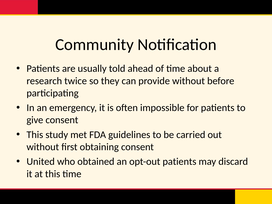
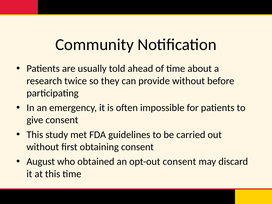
United: United -> August
opt-out patients: patients -> consent
